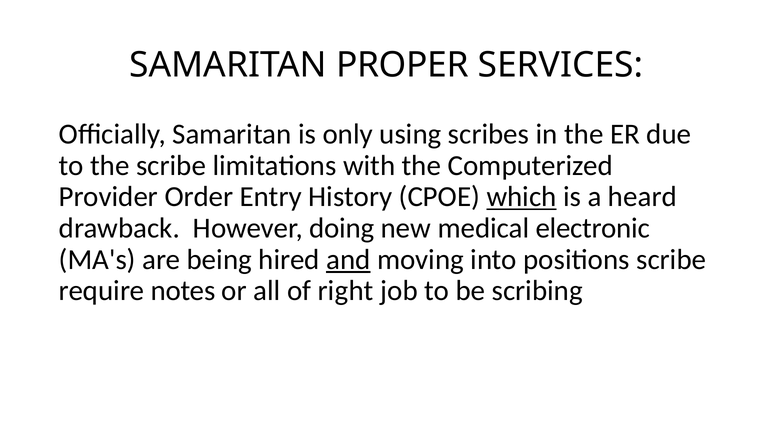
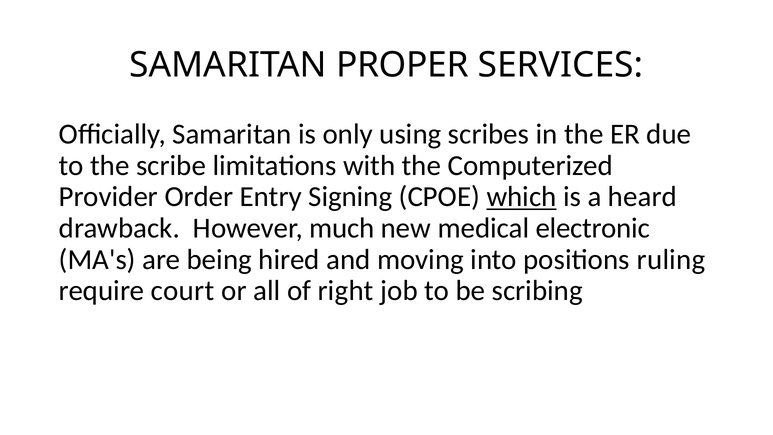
History: History -> Signing
doing: doing -> much
and underline: present -> none
positions scribe: scribe -> ruling
notes: notes -> court
